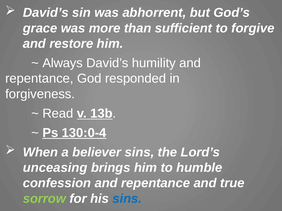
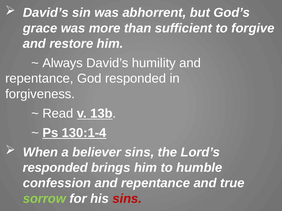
130:0-4: 130:0-4 -> 130:1-4
unceasing at (55, 168): unceasing -> responded
sins at (127, 199) colour: blue -> red
